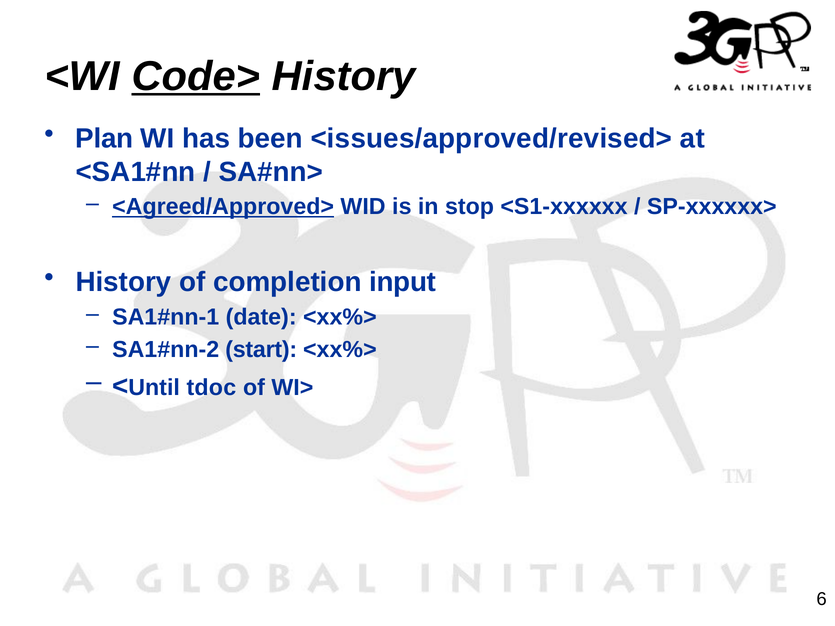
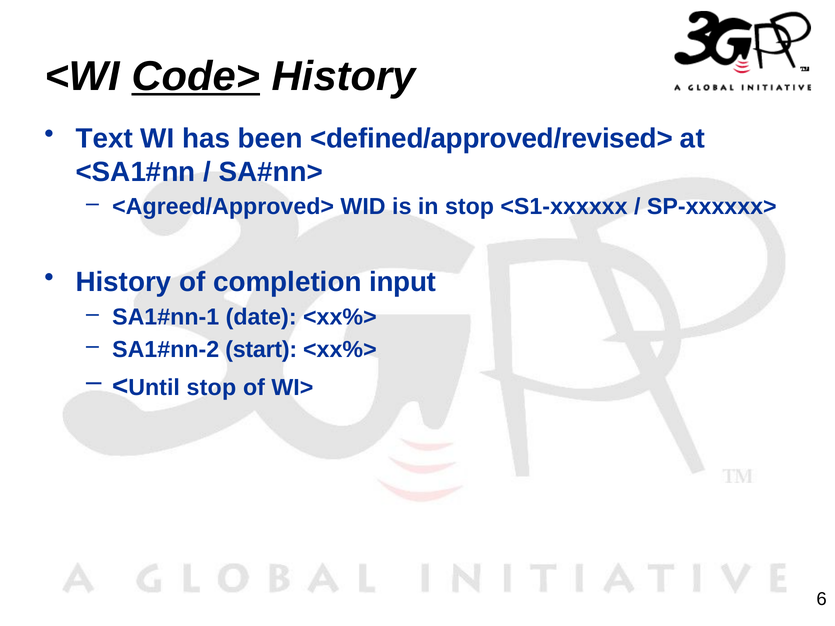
Plan: Plan -> Text
<issues/approved/revised>: <issues/approved/revised> -> <defined/approved/revised>
<Agreed/Approved> underline: present -> none
tdoc at (211, 388): tdoc -> stop
